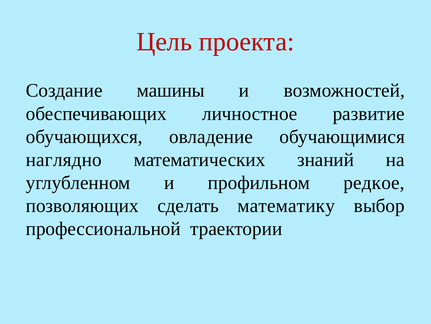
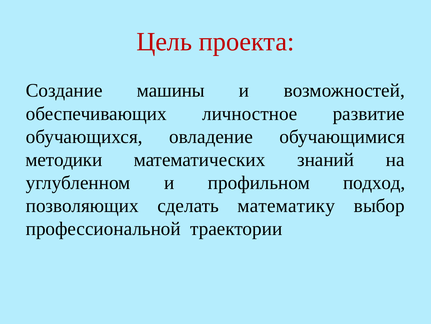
наглядно: наглядно -> методики
редкое: редкое -> подход
